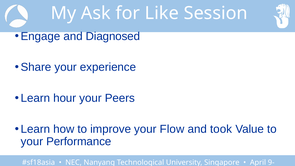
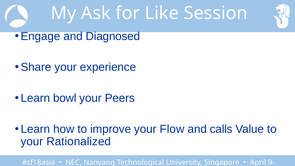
hour: hour -> bowl
took: took -> calls
Performance: Performance -> Rationalized
